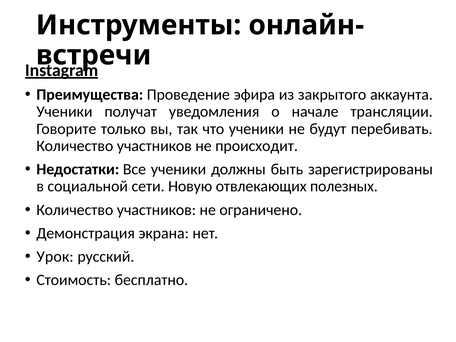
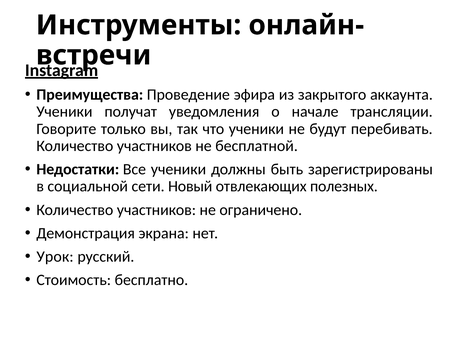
происходит: происходит -> бесплатной
Новую: Новую -> Новый
